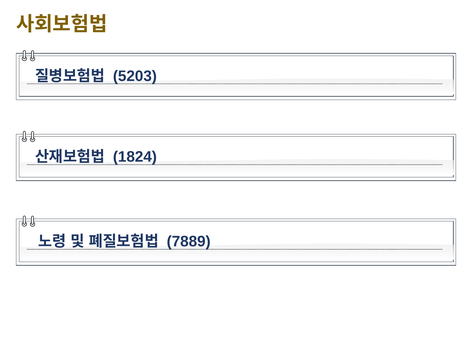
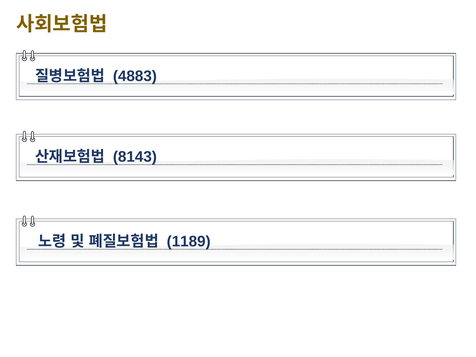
5203: 5203 -> 4883
1824: 1824 -> 8143
7889: 7889 -> 1189
